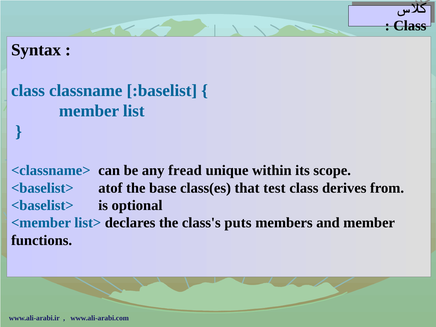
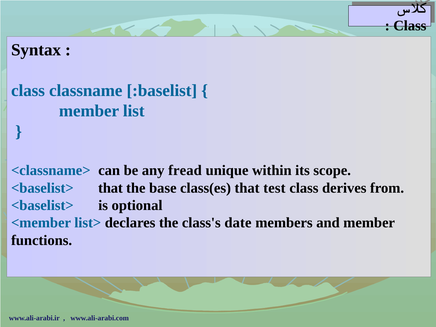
<baselist> atof: atof -> that
puts: puts -> date
